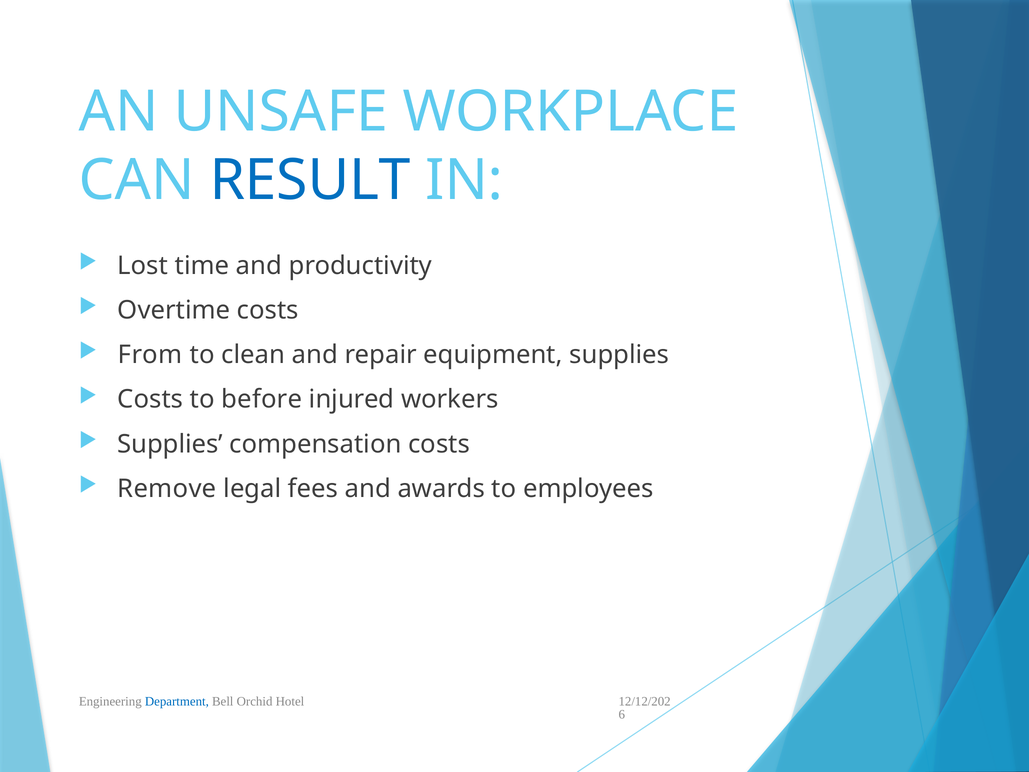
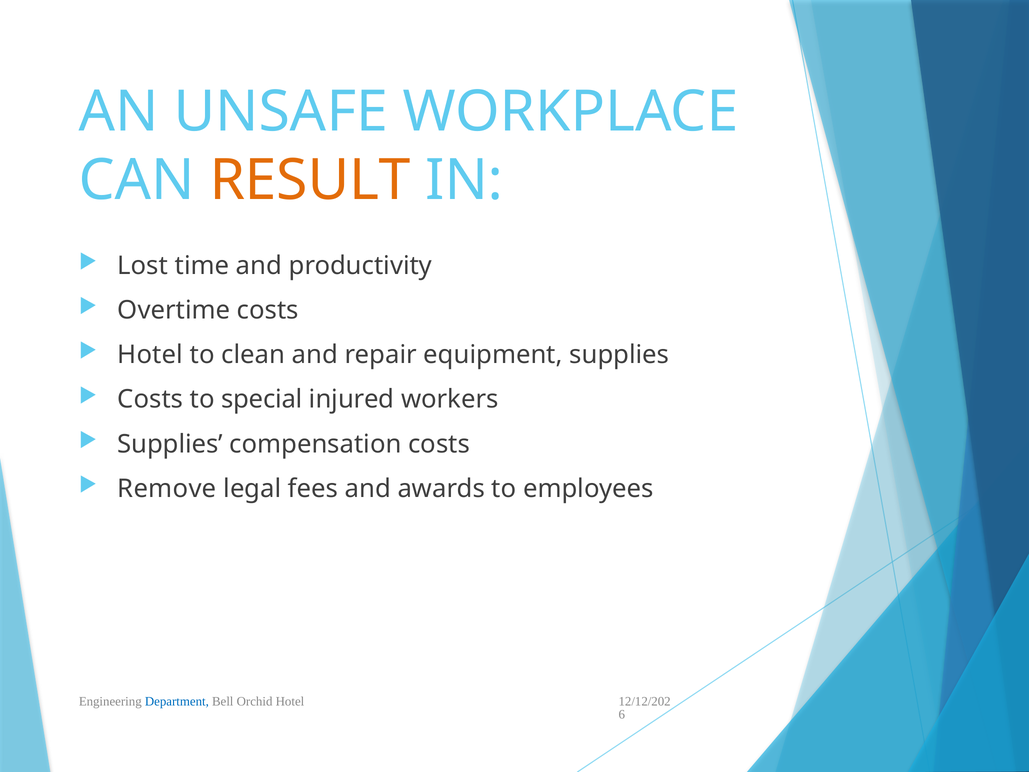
RESULT colour: blue -> orange
From at (150, 355): From -> Hotel
before: before -> special
